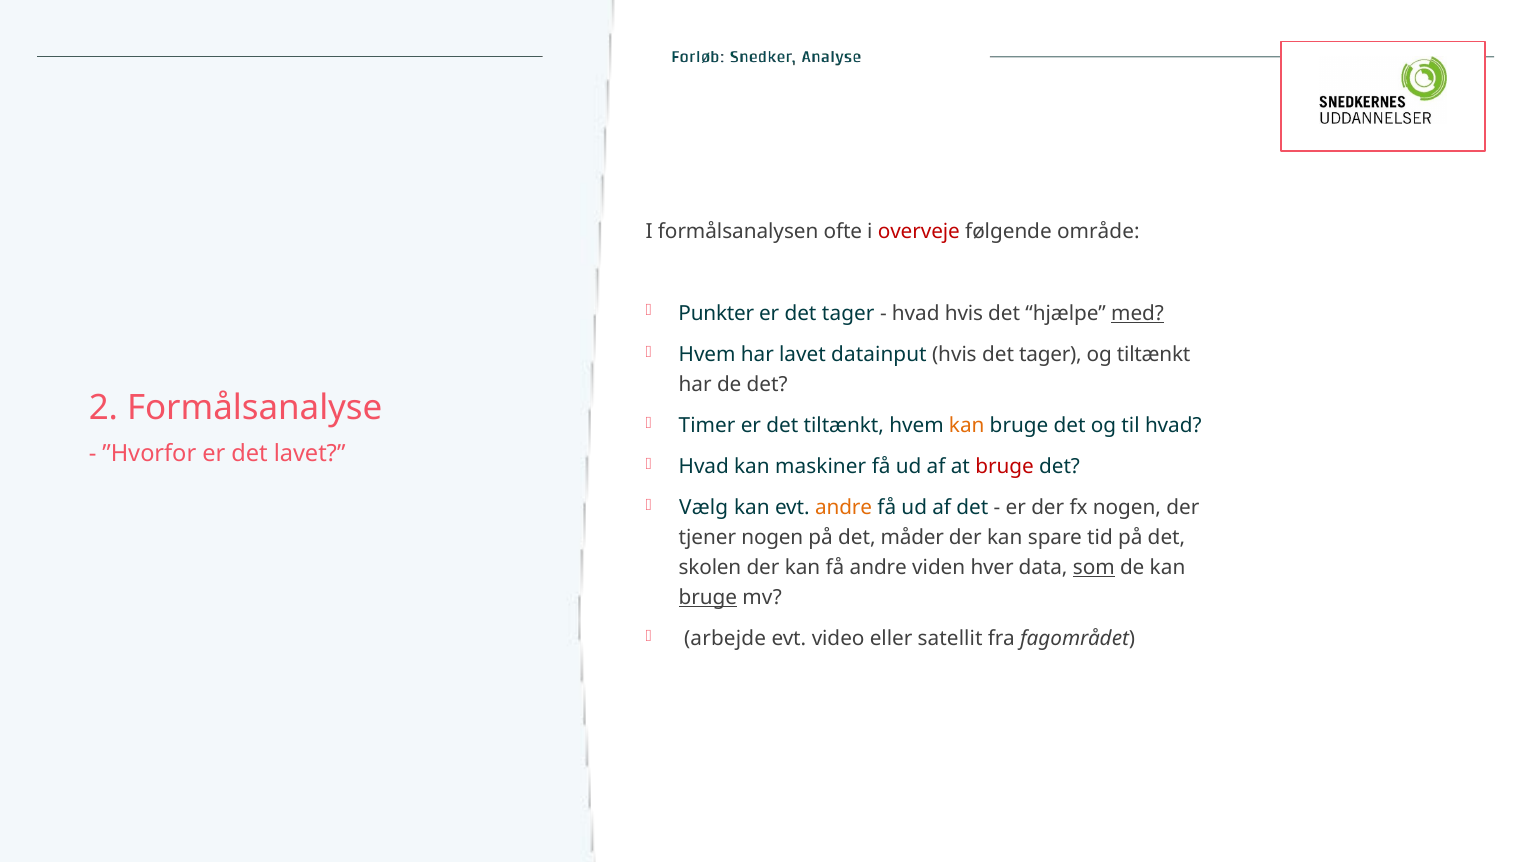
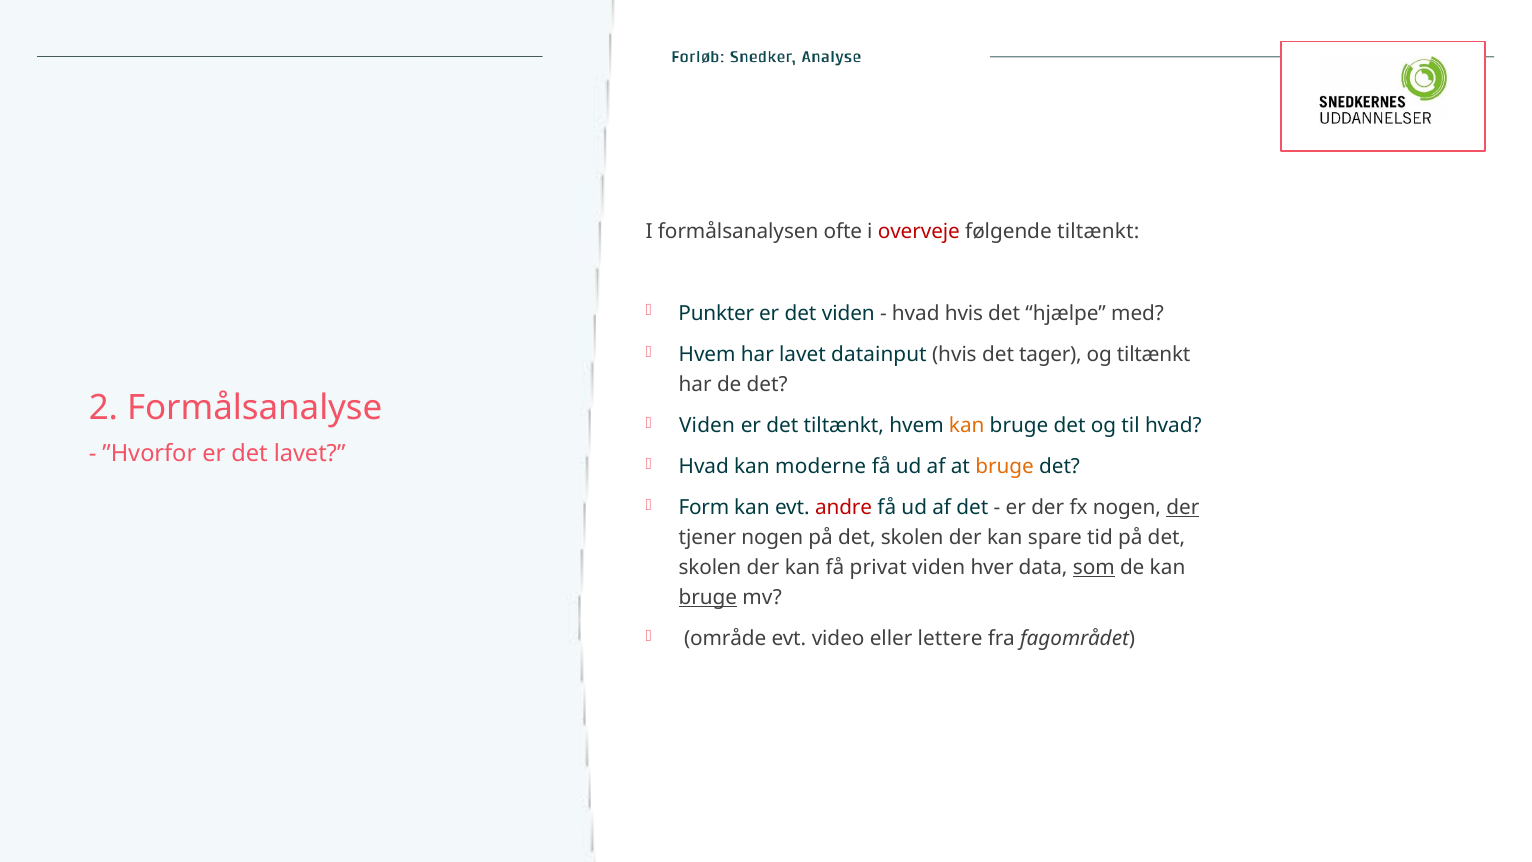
følgende område: område -> tiltænkt
er det tager: tager -> viden
med underline: present -> none
Timer at (707, 425): Timer -> Viden
maskiner: maskiner -> moderne
bruge at (1005, 466) colour: red -> orange
Vælg: Vælg -> Form
andre at (844, 508) colour: orange -> red
der at (1183, 508) underline: none -> present
måder at (912, 537): måder -> skolen
få andre: andre -> privat
arbejde: arbejde -> område
satellit: satellit -> lettere
